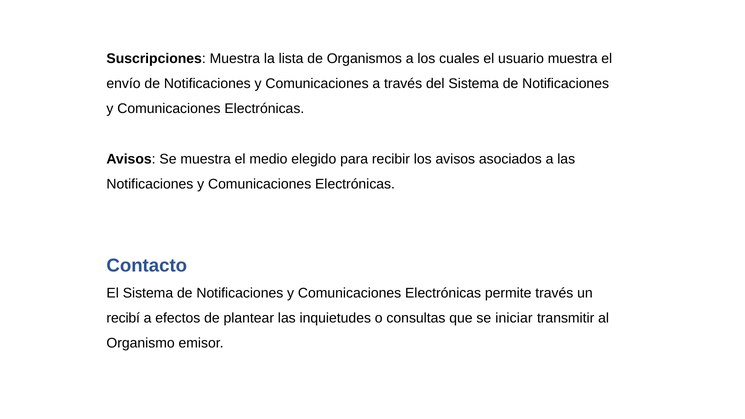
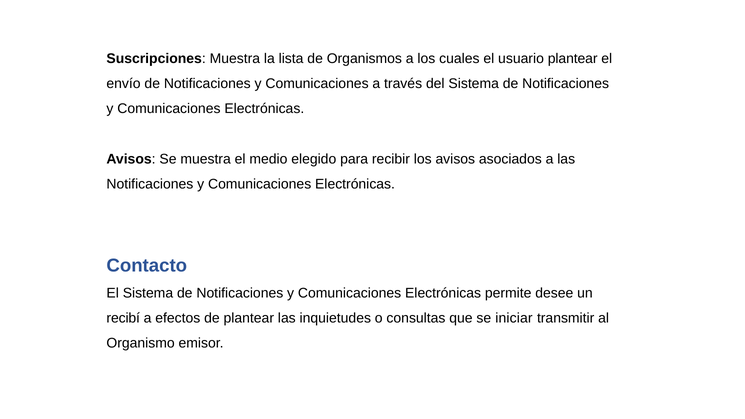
usuario muestra: muestra -> plantear
permite través: través -> desee
